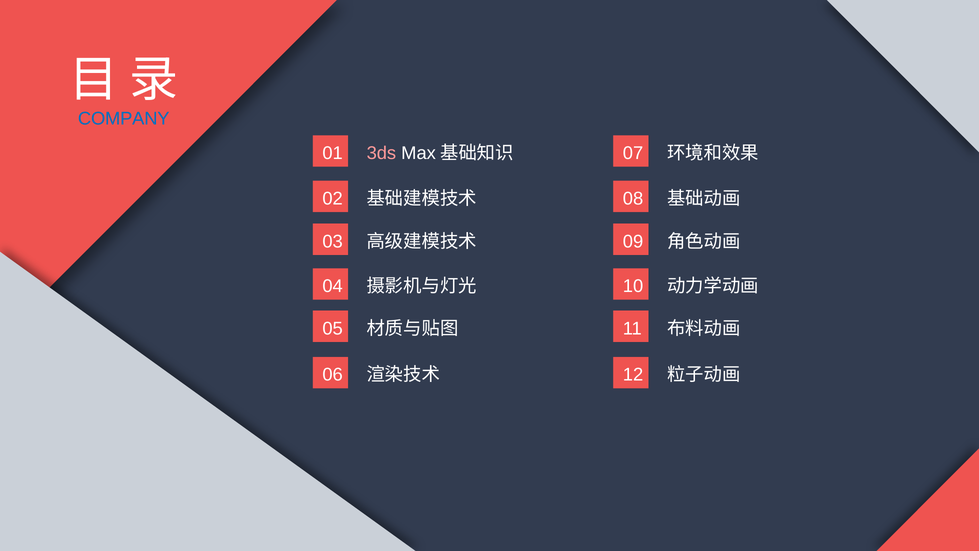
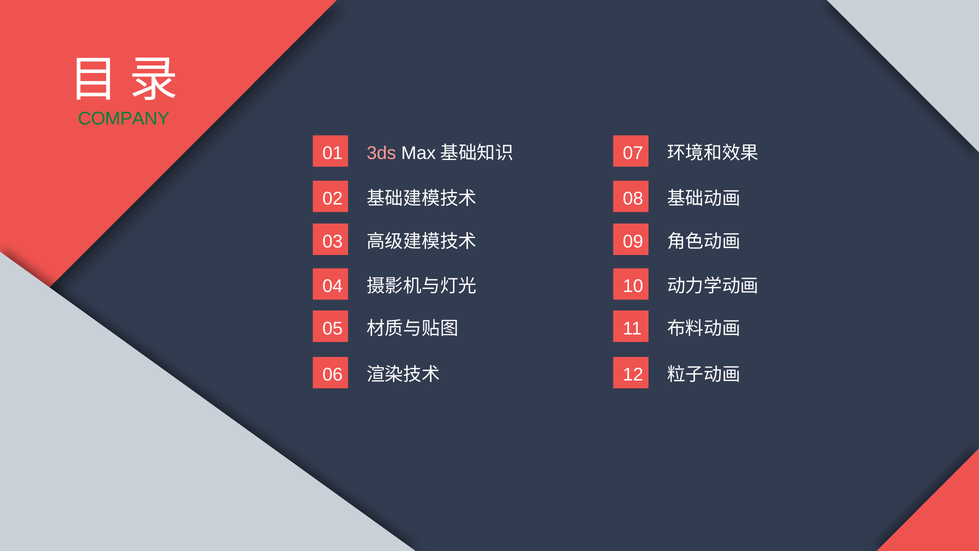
COMPANY colour: blue -> green
